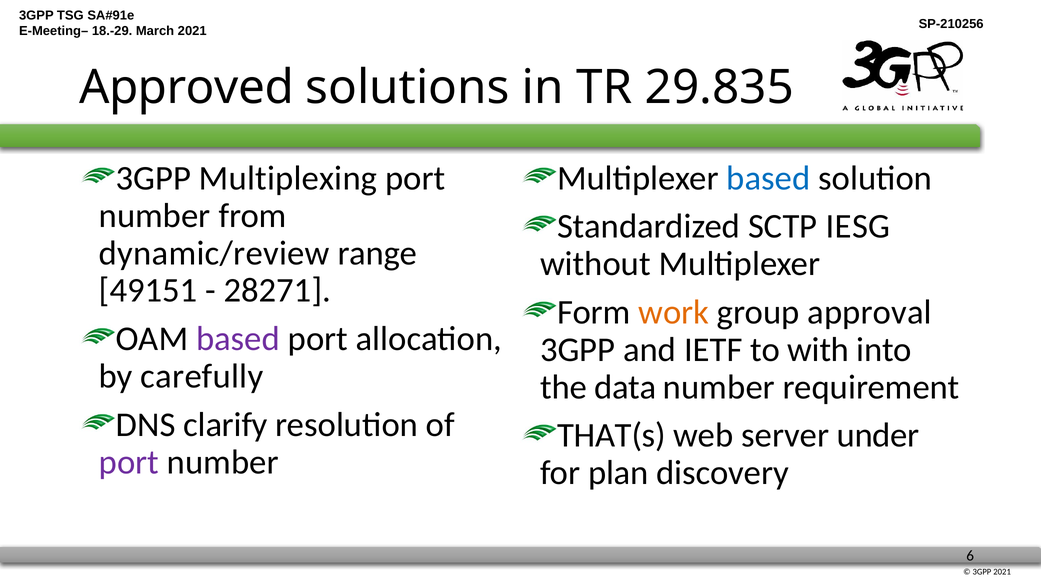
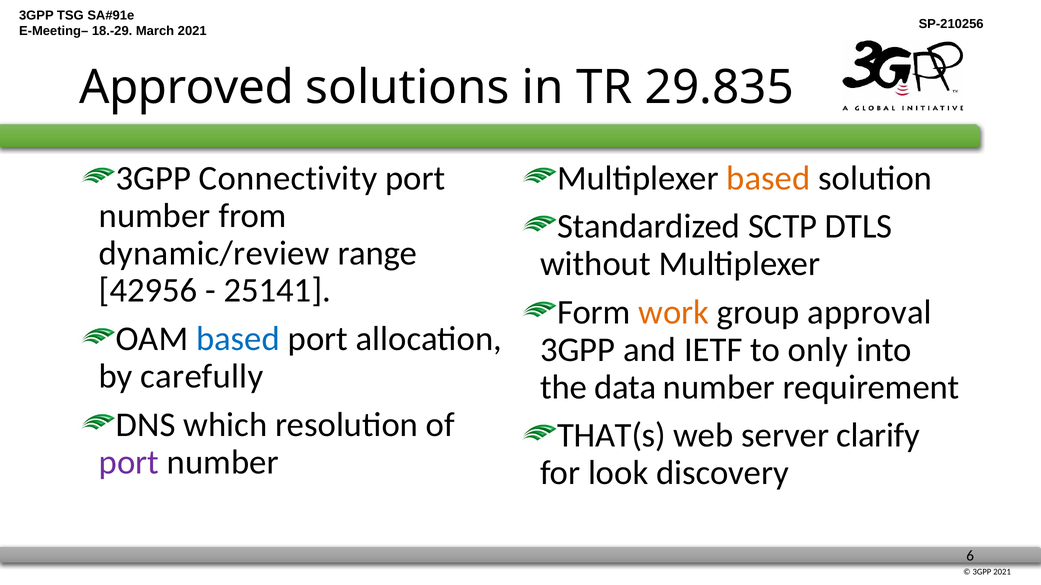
Multiplexing: Multiplexing -> Connectivity
based at (768, 178) colour: blue -> orange
IESG: IESG -> DTLS
49151: 49151 -> 42956
28271: 28271 -> 25141
based at (238, 339) colour: purple -> blue
with: with -> only
clarify: clarify -> which
under: under -> clarify
plan: plan -> look
